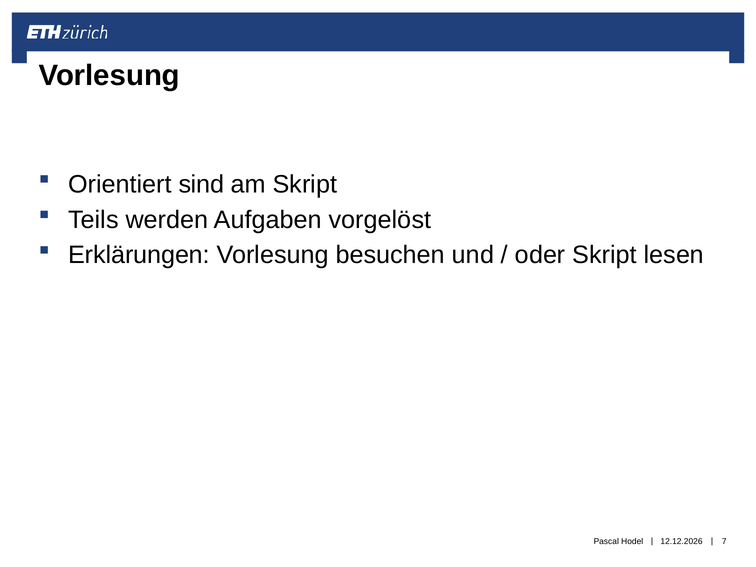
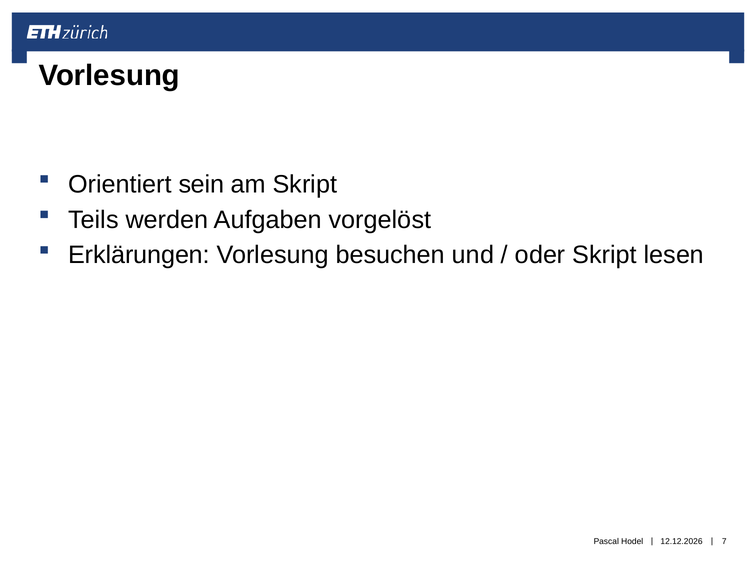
sind: sind -> sein
